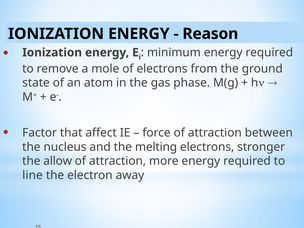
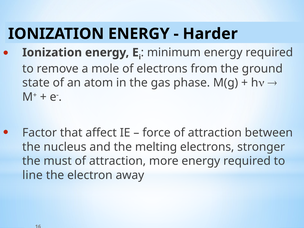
Reason: Reason -> Harder
allow: allow -> must
